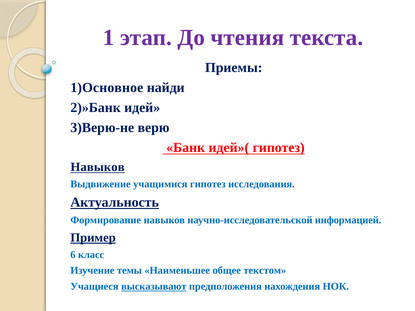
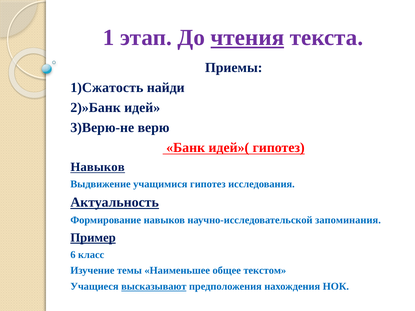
чтения underline: none -> present
1)Основное: 1)Основное -> 1)Сжатость
информацией: информацией -> запоминания
